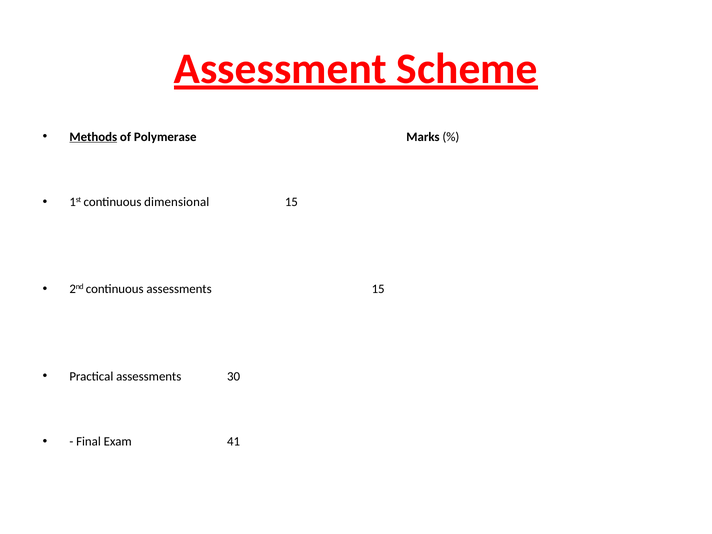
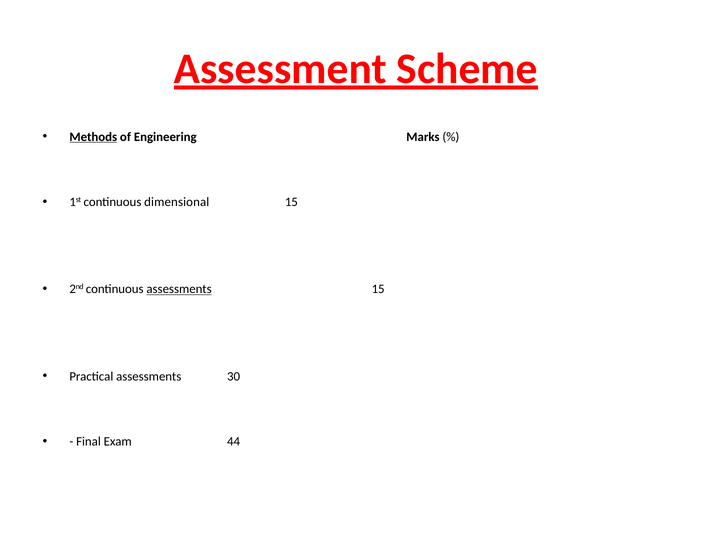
Polymerase: Polymerase -> Engineering
assessments at (179, 289) underline: none -> present
41: 41 -> 44
